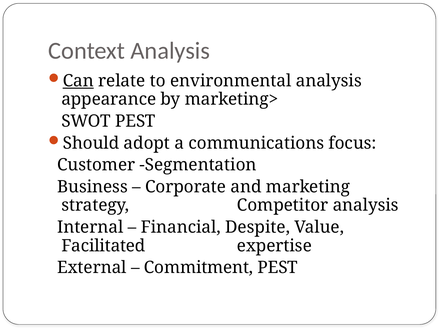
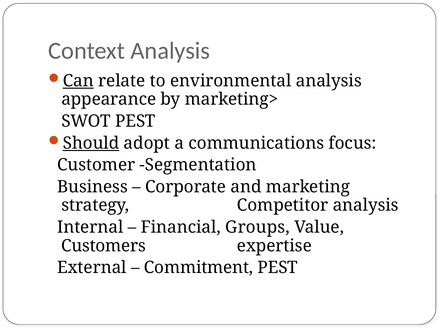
Should underline: none -> present
Despite: Despite -> Groups
Facilitated: Facilitated -> Customers
